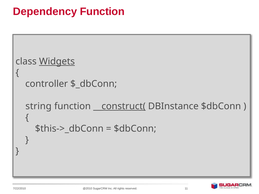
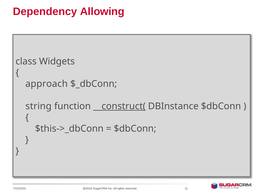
Dependency Function: Function -> Allowing
Widgets underline: present -> none
controller: controller -> approach
